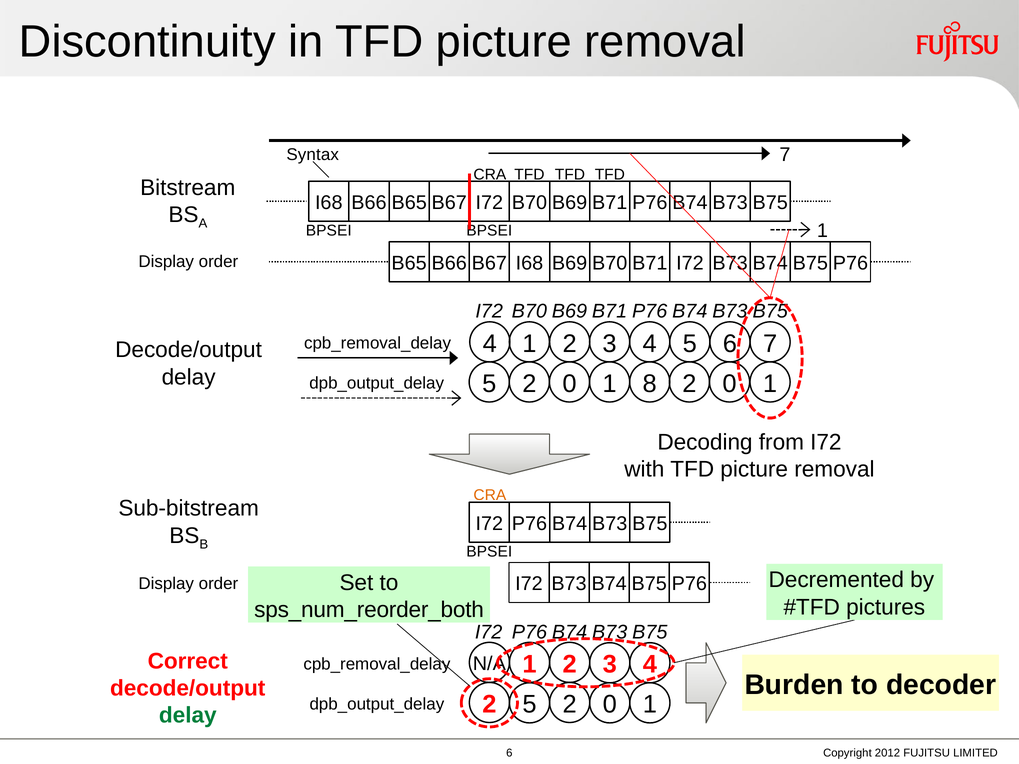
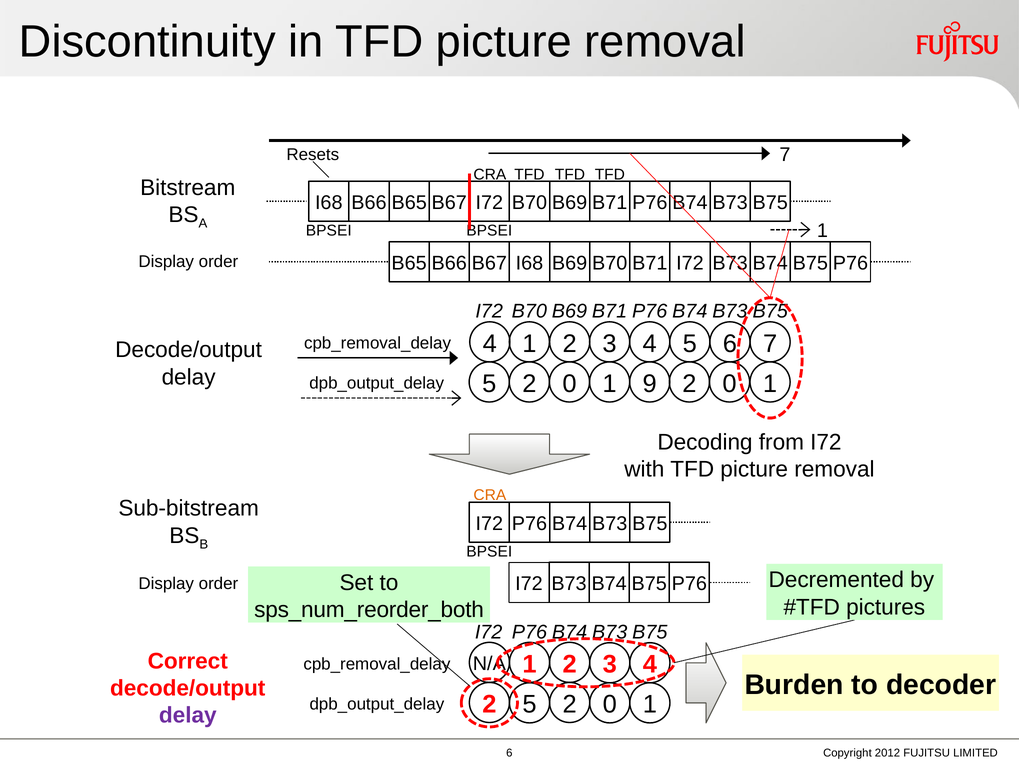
Syntax: Syntax -> Resets
8: 8 -> 9
delay at (188, 716) colour: green -> purple
